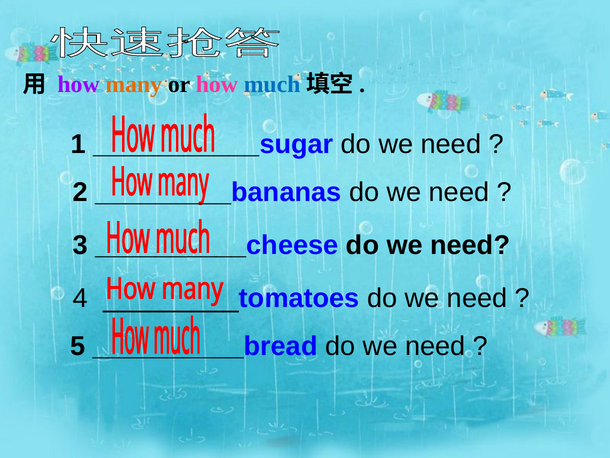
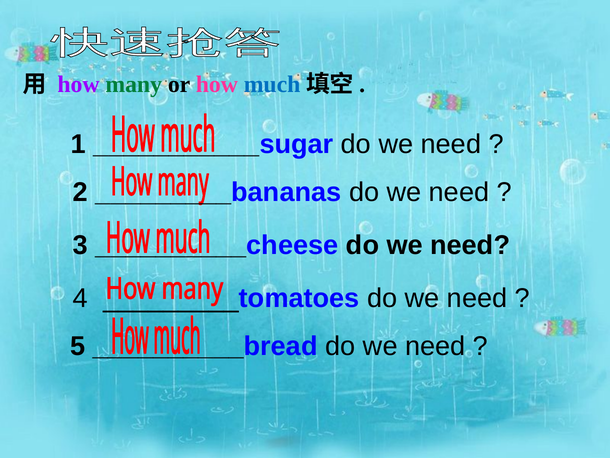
many colour: orange -> green
